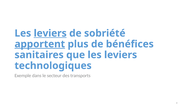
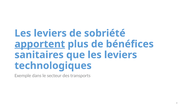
leviers at (50, 33) underline: present -> none
